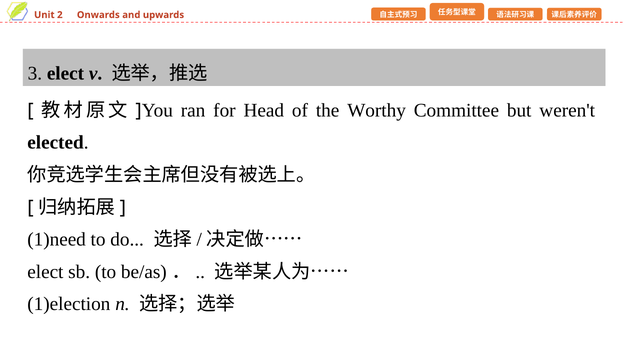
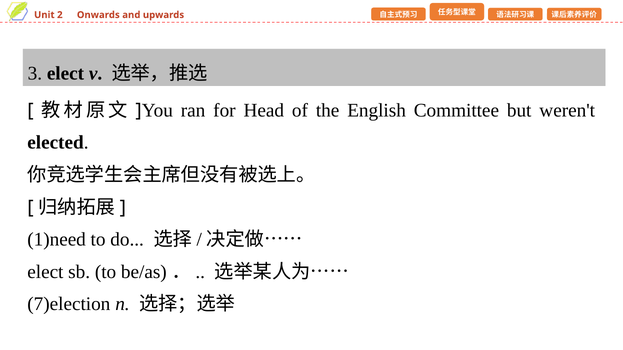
Worthy: Worthy -> English
1)election: 1)election -> 7)election
